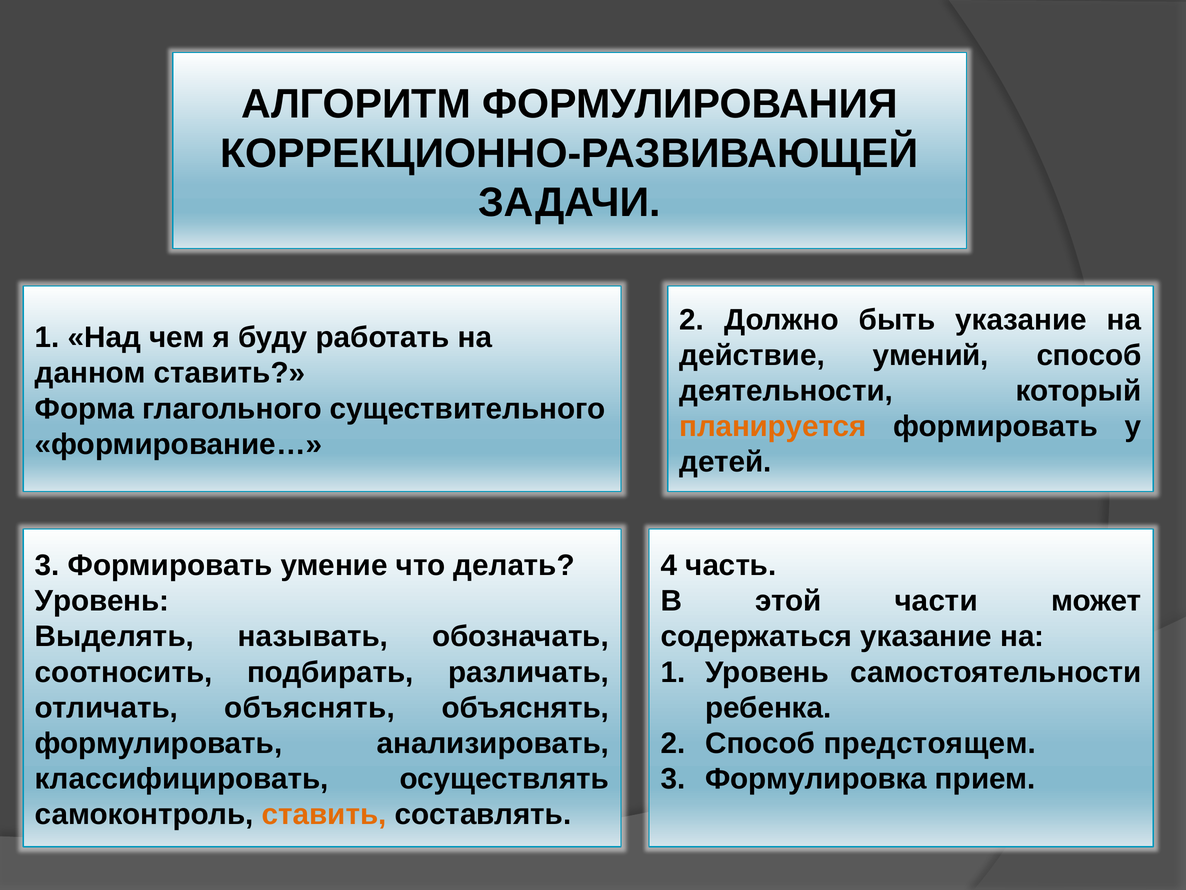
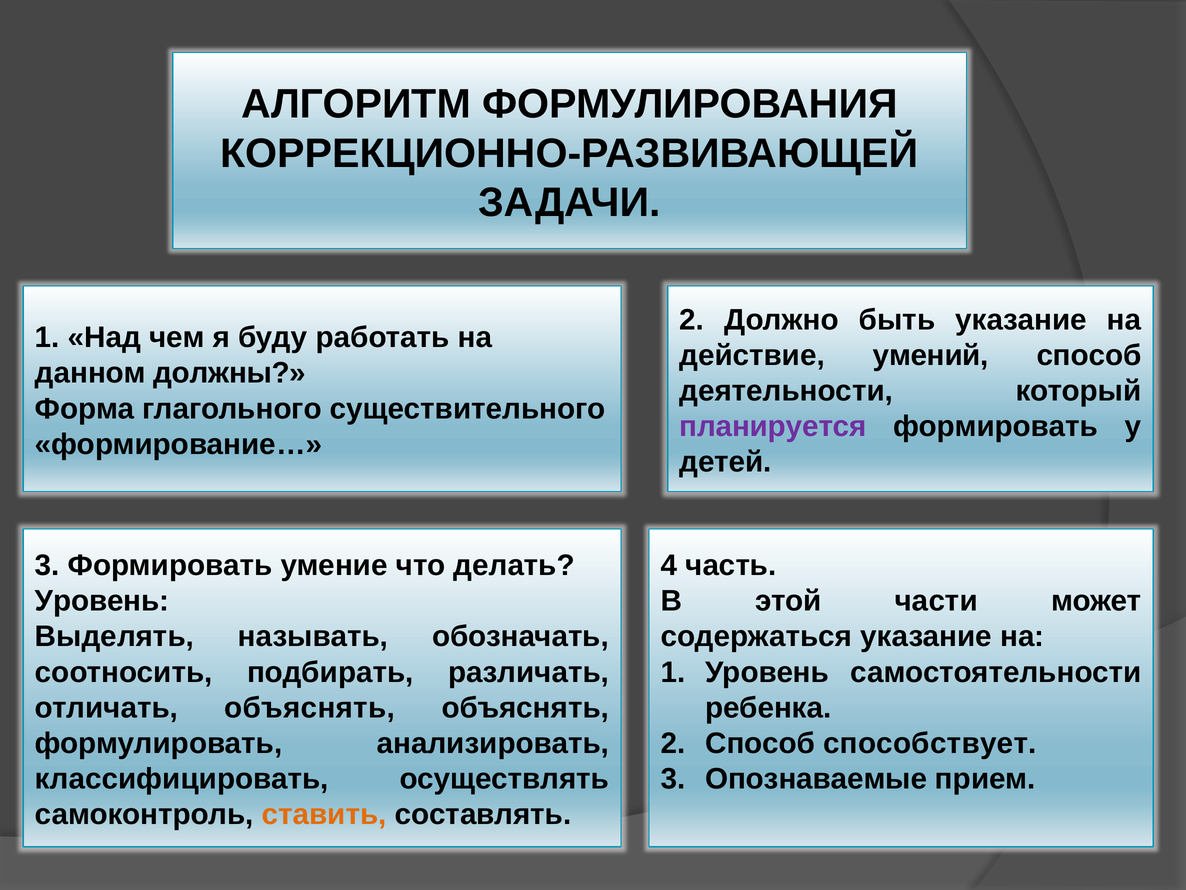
данном ставить: ставить -> должны
планируется colour: orange -> purple
предстоящем: предстоящем -> способствует
Формулировка: Формулировка -> Опознаваемые
